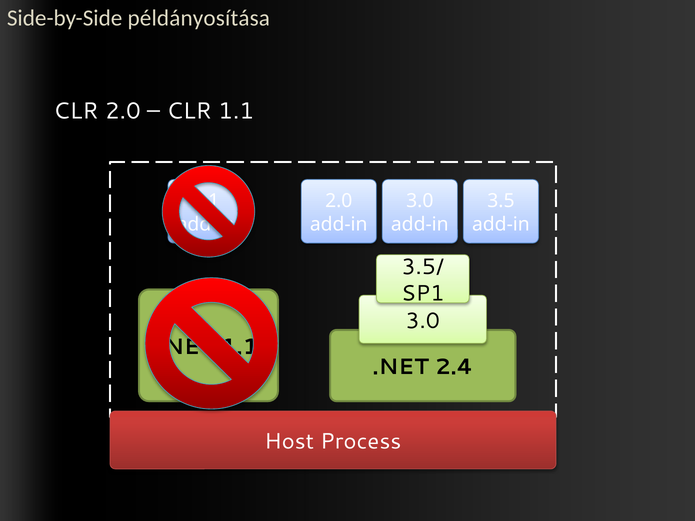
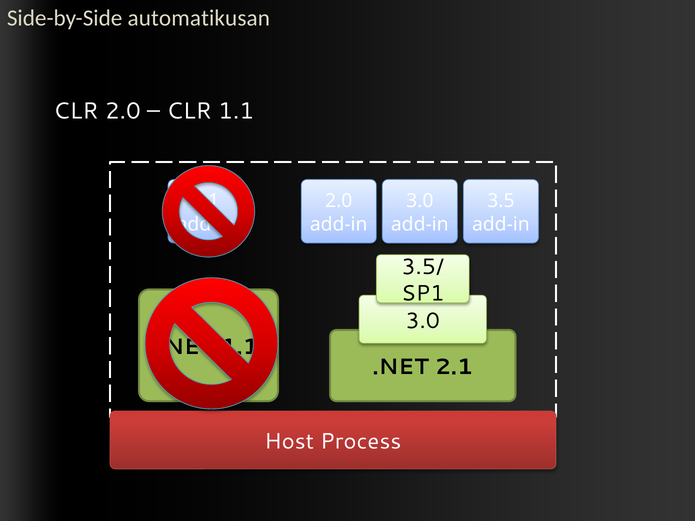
példányosítása: példányosítása -> automatikusan
2.4: 2.4 -> 2.1
